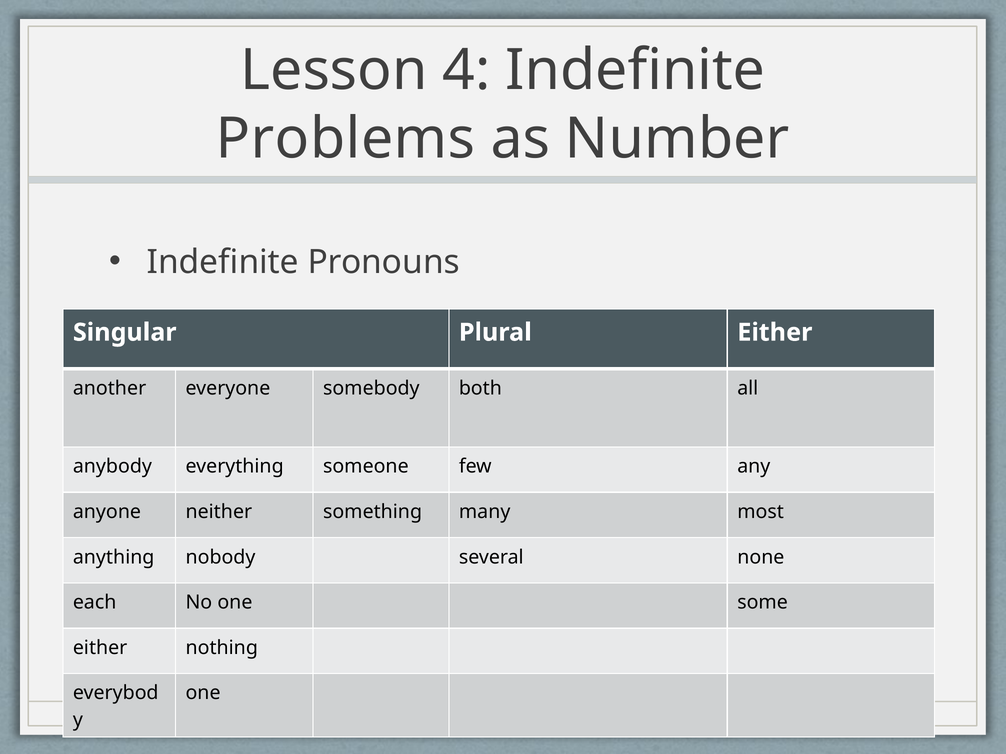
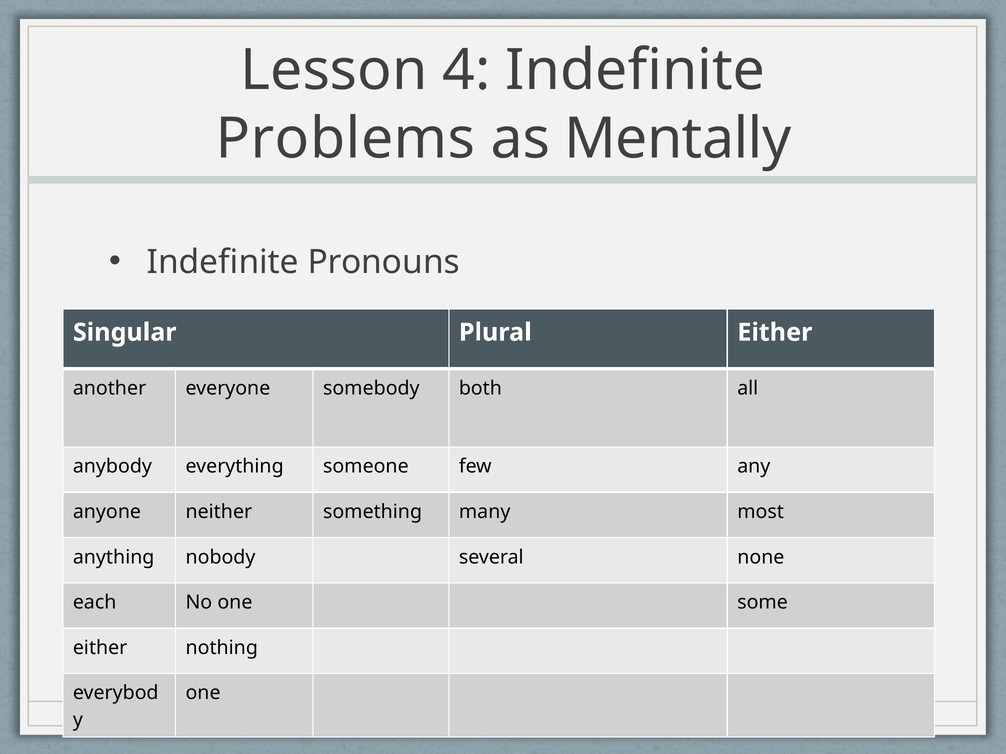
Number: Number -> Mentally
